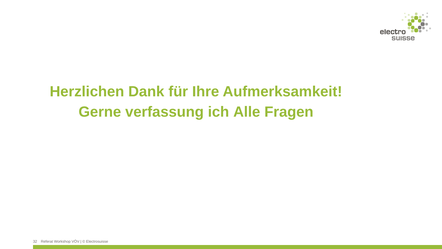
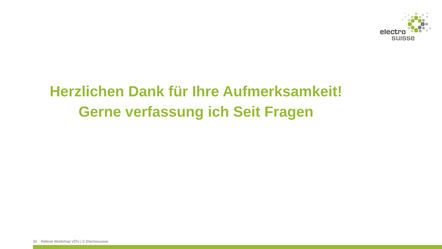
Alle: Alle -> Seit
